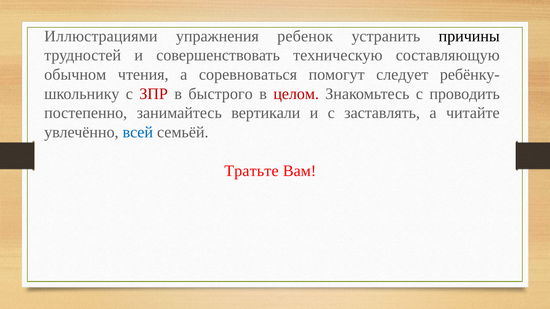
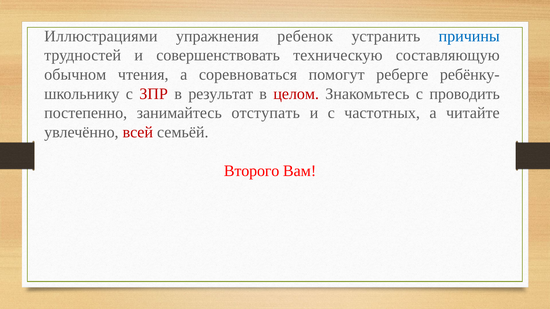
причины colour: black -> blue
следует: следует -> реберге
быстрого: быстрого -> результат
вертикали: вертикали -> отступать
заставлять: заставлять -> частотных
всей colour: blue -> red
Тратьте: Тратьте -> Второго
